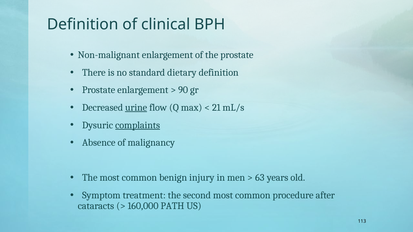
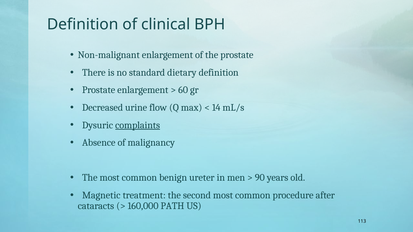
90: 90 -> 60
urine underline: present -> none
21: 21 -> 14
injury: injury -> ureter
63: 63 -> 90
Symptom: Symptom -> Magnetic
